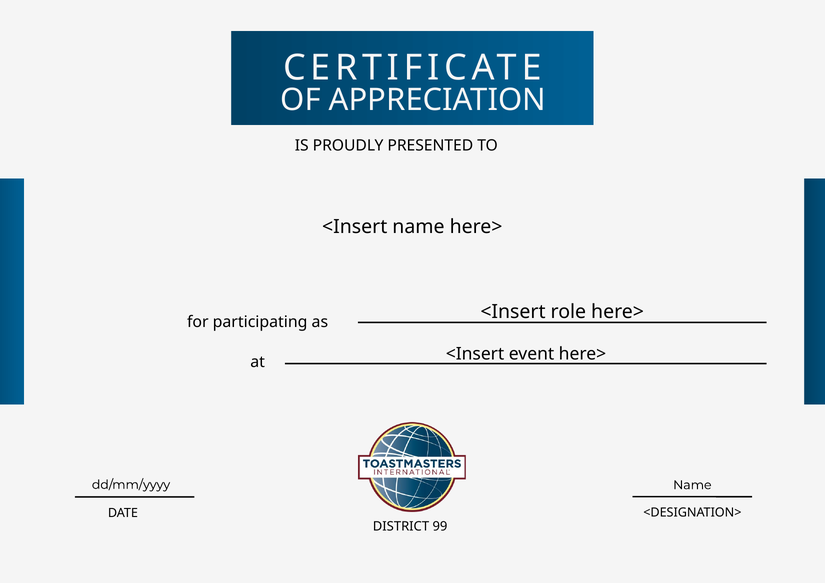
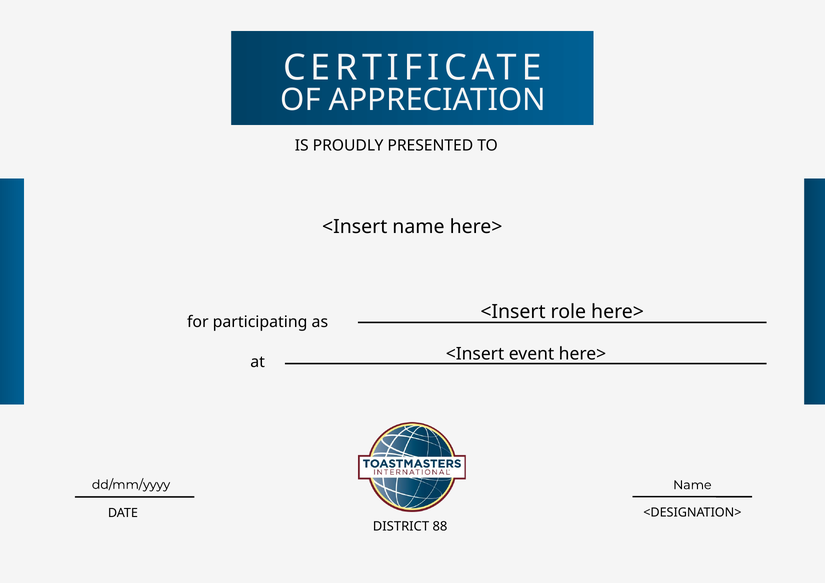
99: 99 -> 88
